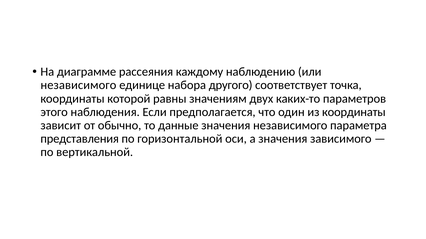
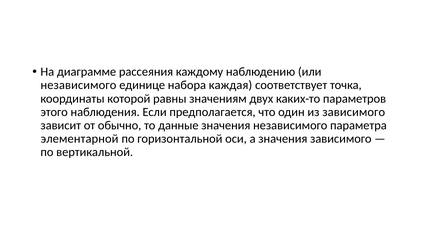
другого: другого -> каждая
из координаты: координаты -> зависимого
представления: представления -> элементарной
